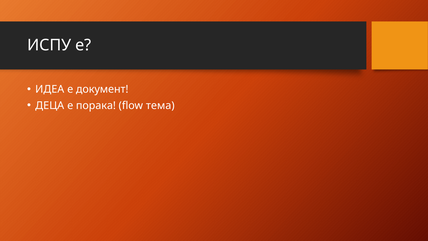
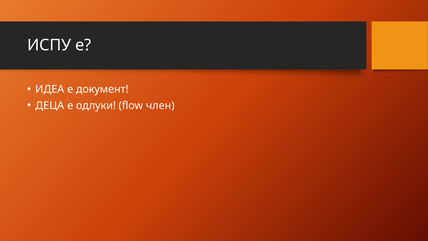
порака: порака -> одлуки
тема: тема -> член
